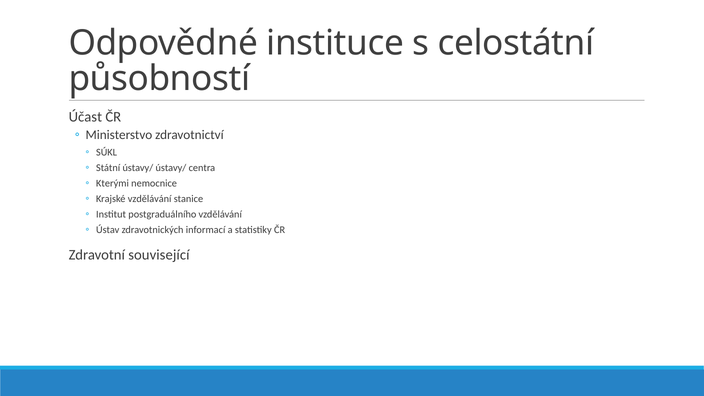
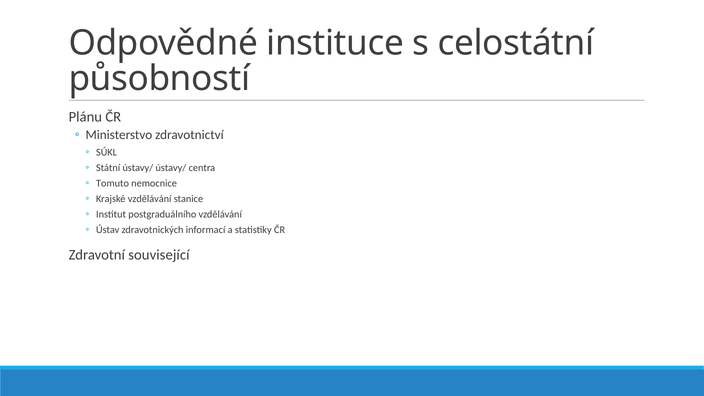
Účast: Účast -> Plánu
Kterými: Kterými -> Tomuto
